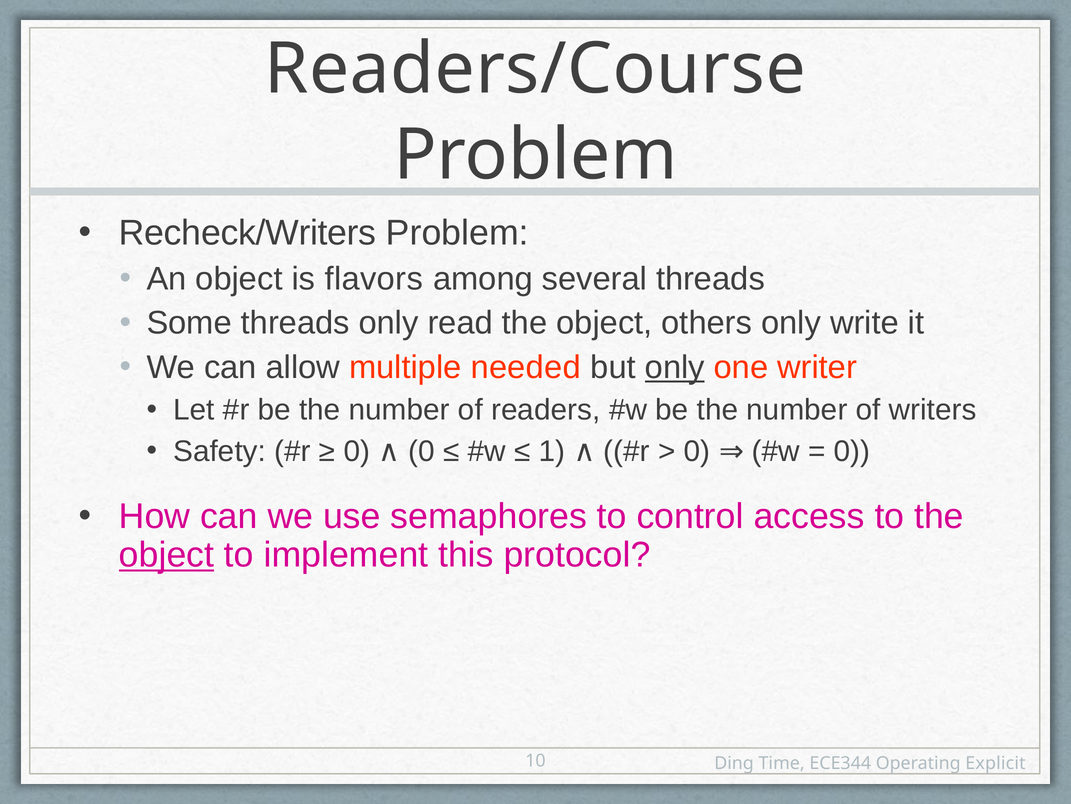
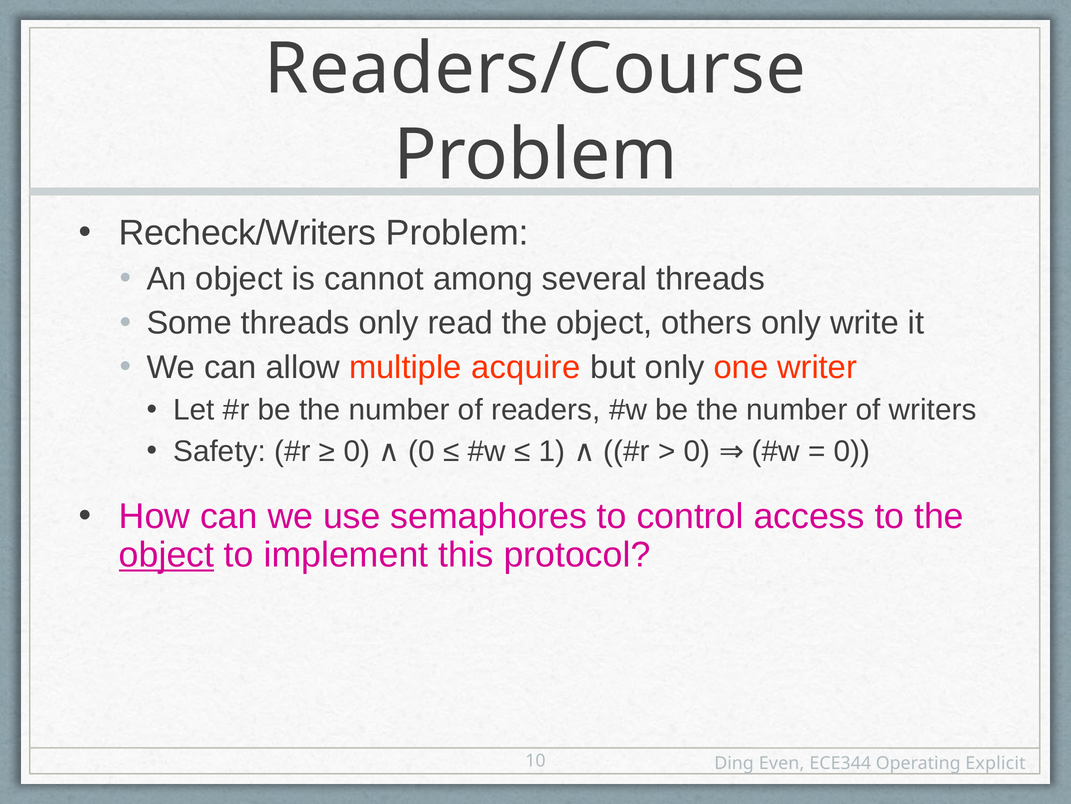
flavors: flavors -> cannot
needed: needed -> acquire
only at (675, 367) underline: present -> none
Time: Time -> Even
